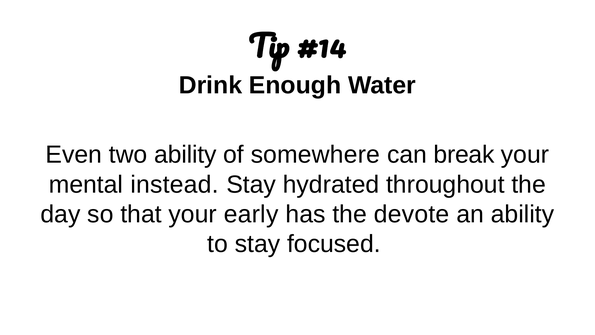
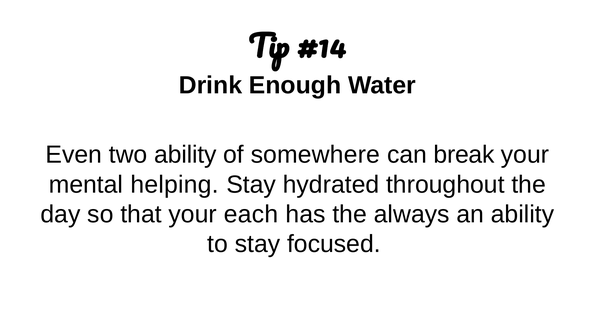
instead: instead -> helping
early: early -> each
devote: devote -> always
